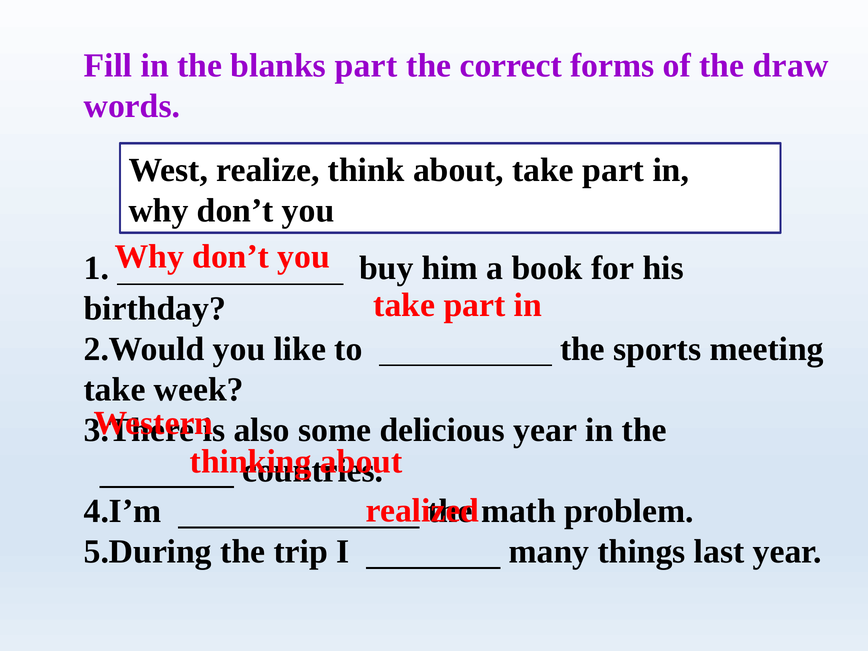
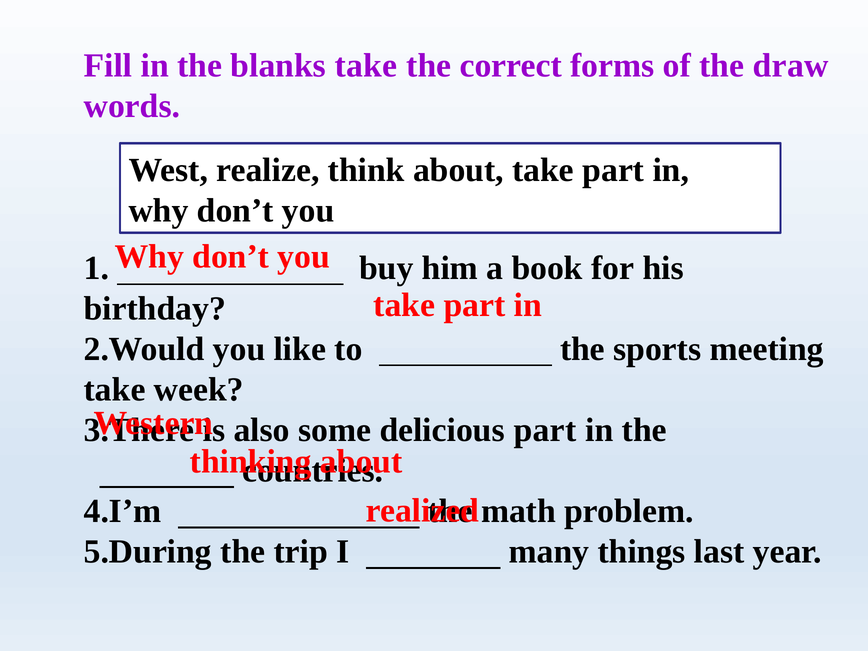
blanks part: part -> take
delicious year: year -> part
